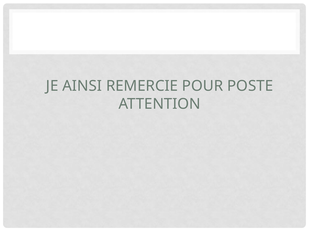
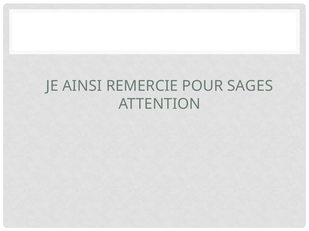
POSTE: POSTE -> SAGES
